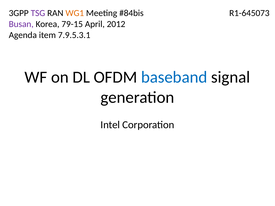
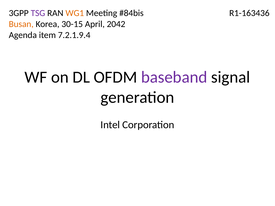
R1-645073: R1-645073 -> R1-163436
Busan colour: purple -> orange
79-15: 79-15 -> 30-15
2012: 2012 -> 2042
7.9.5.3.1: 7.9.5.3.1 -> 7.2.1.9.4
baseband colour: blue -> purple
